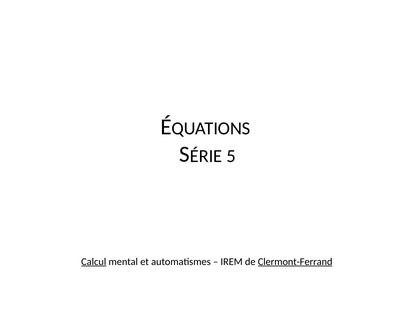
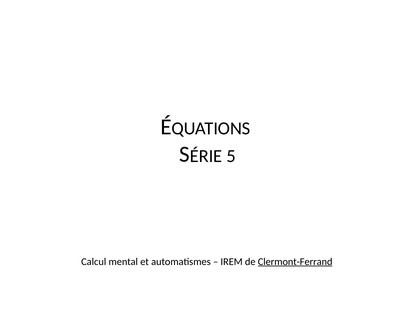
Calcul underline: present -> none
